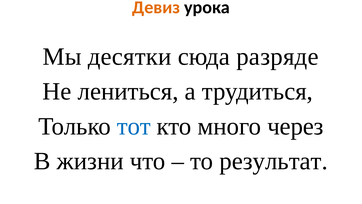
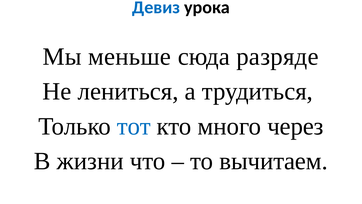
Девиз colour: orange -> blue
десятки: десятки -> меньше
результат: результат -> вычитаем
